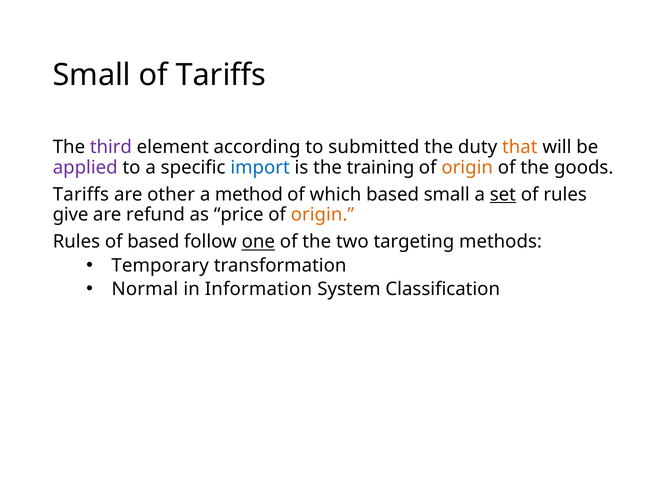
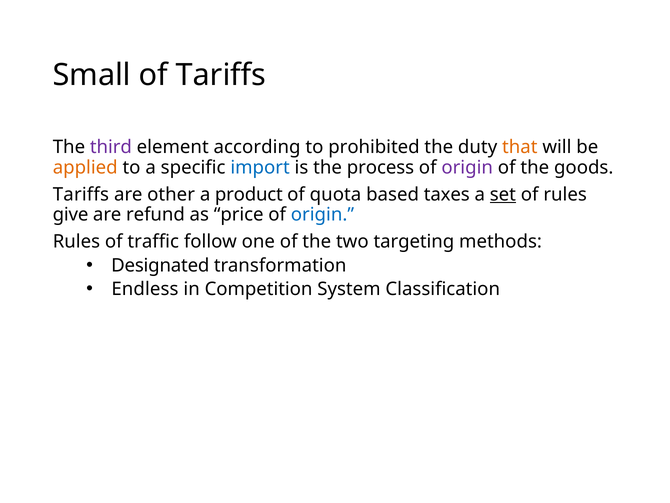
submitted: submitted -> prohibited
applied colour: purple -> orange
training: training -> process
origin at (467, 167) colour: orange -> purple
method: method -> product
which: which -> quota
based small: small -> taxes
origin at (322, 214) colour: orange -> blue
of based: based -> traffic
one underline: present -> none
Temporary: Temporary -> Designated
Normal: Normal -> Endless
Information: Information -> Competition
